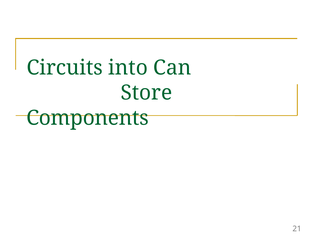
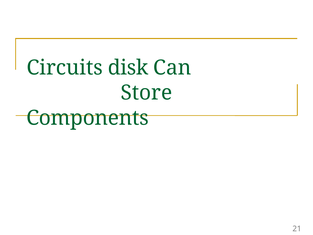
into: into -> disk
